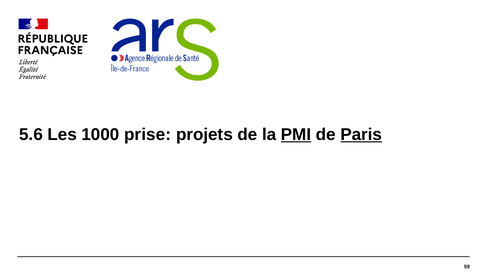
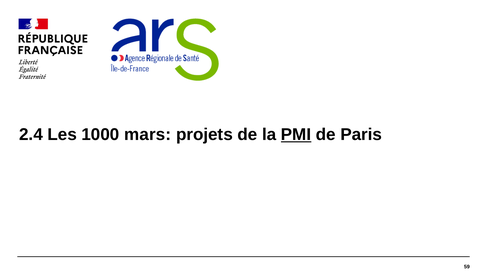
5.6: 5.6 -> 2.4
prise: prise -> mars
Paris underline: present -> none
